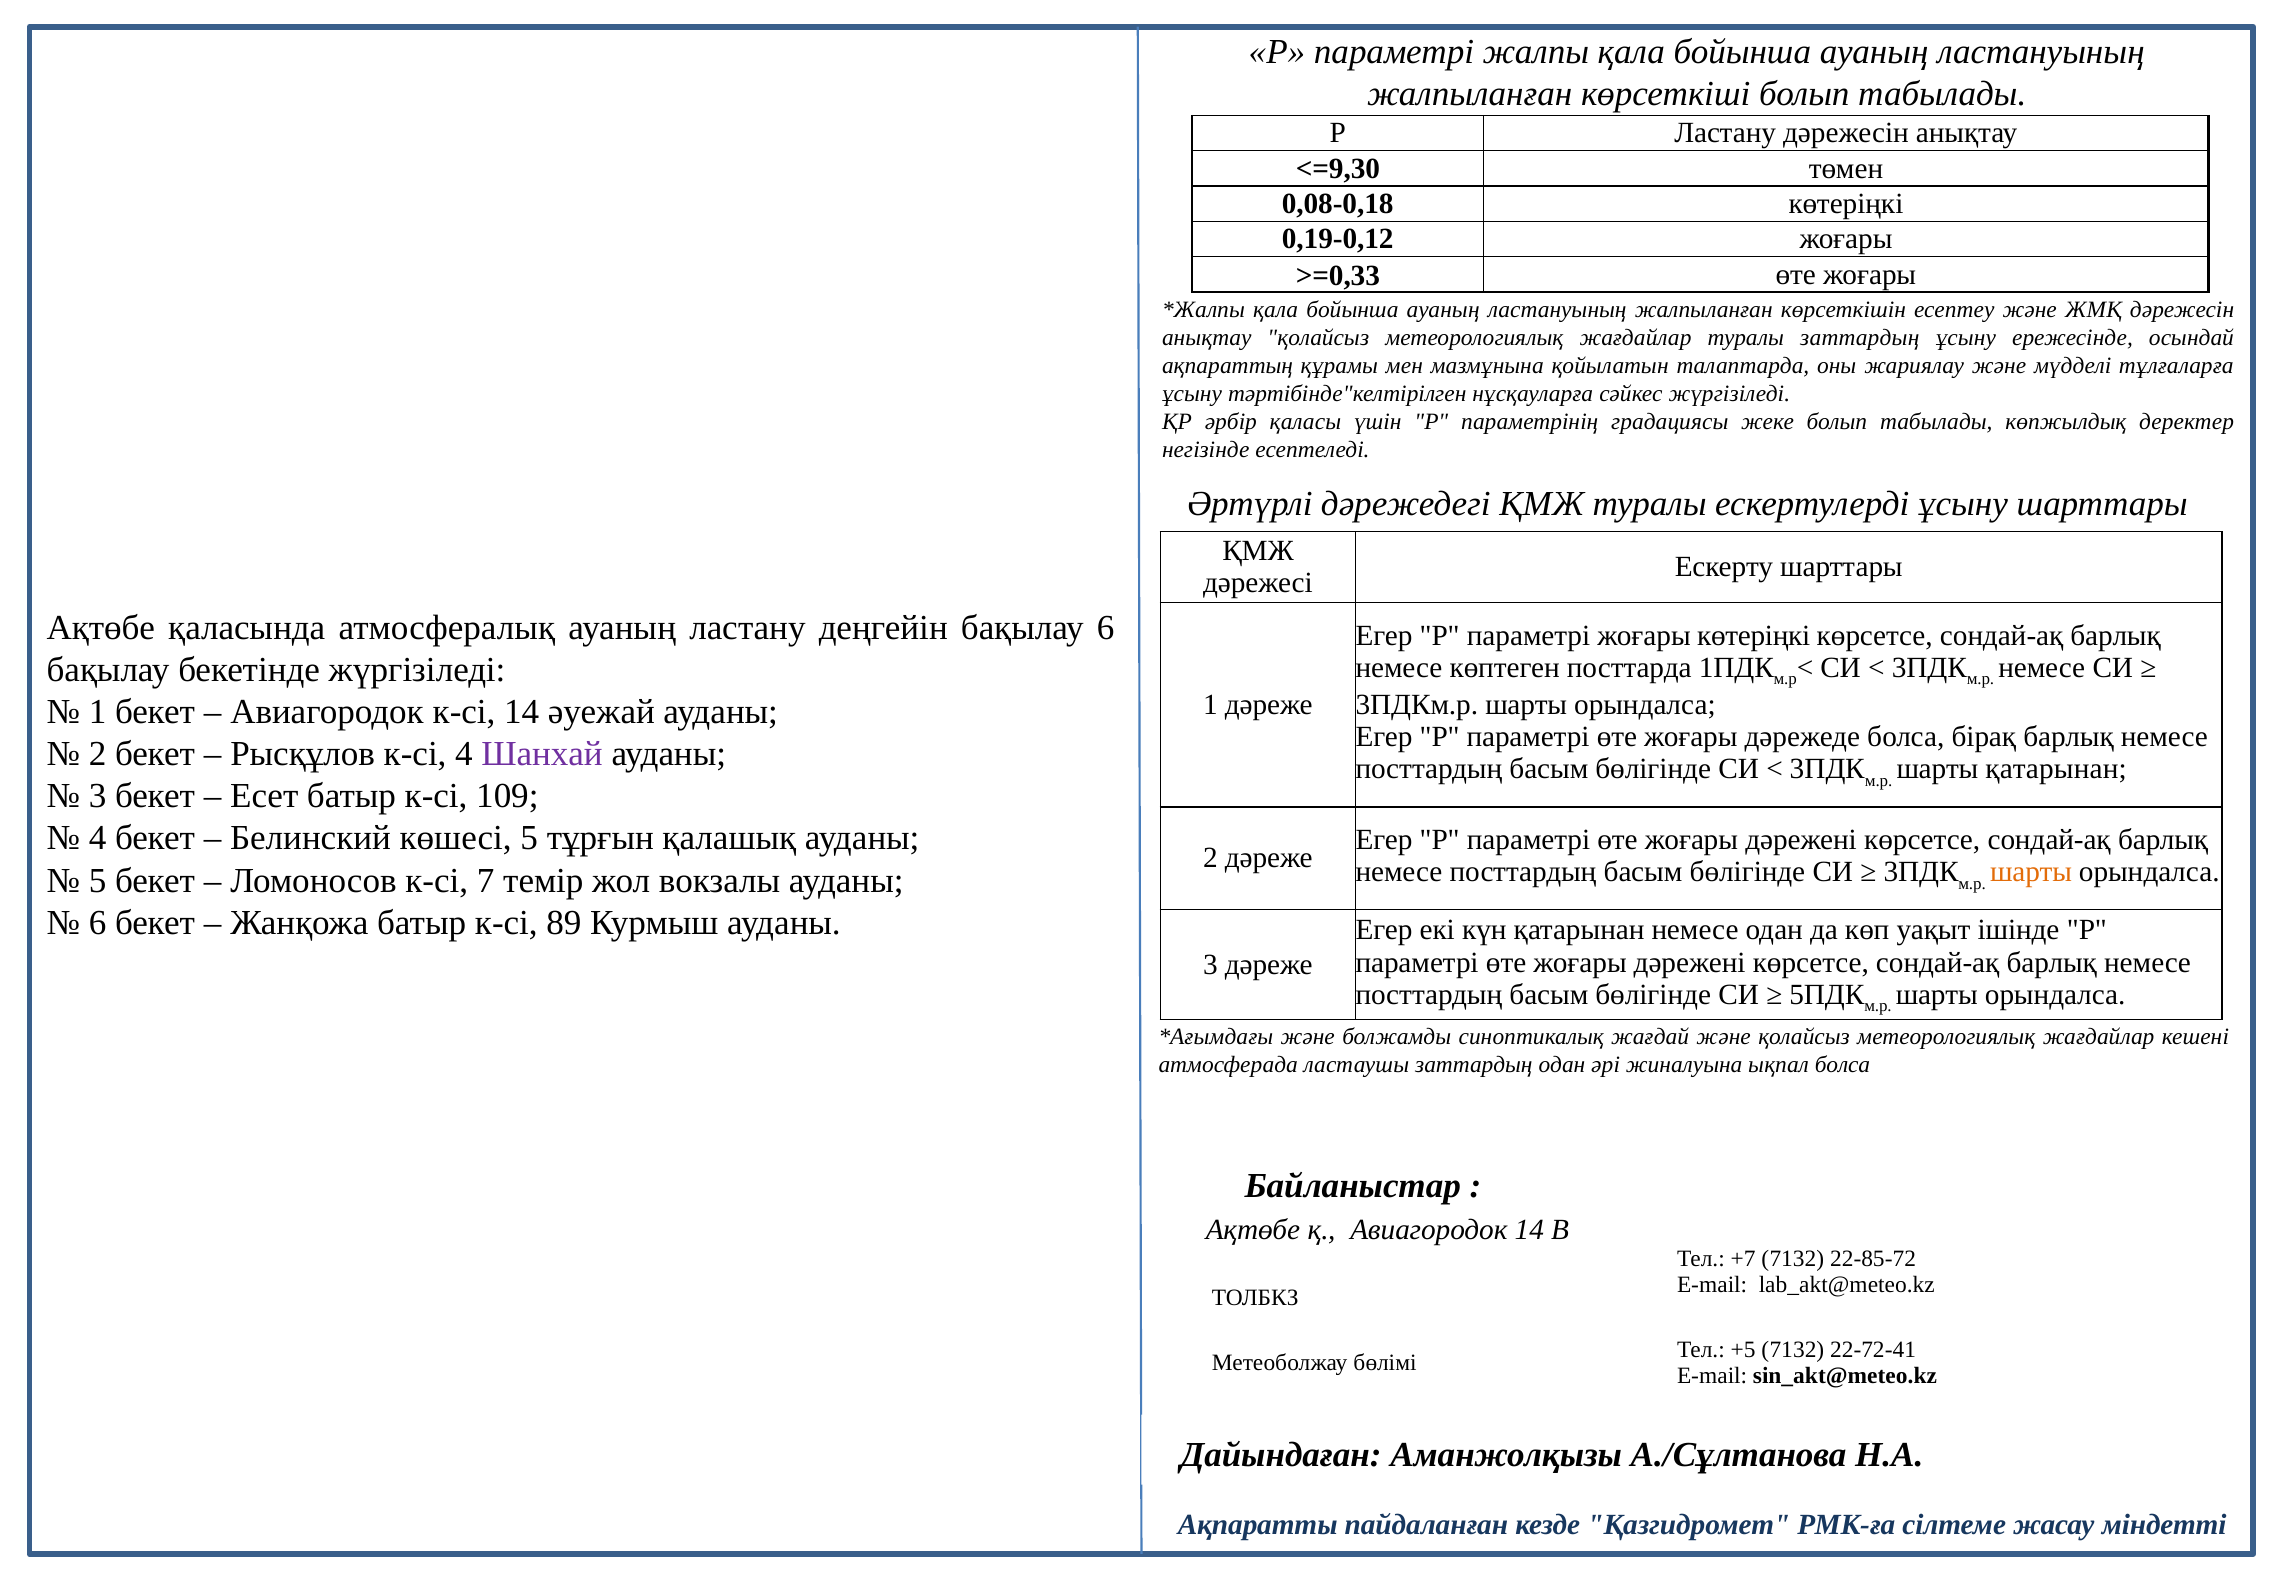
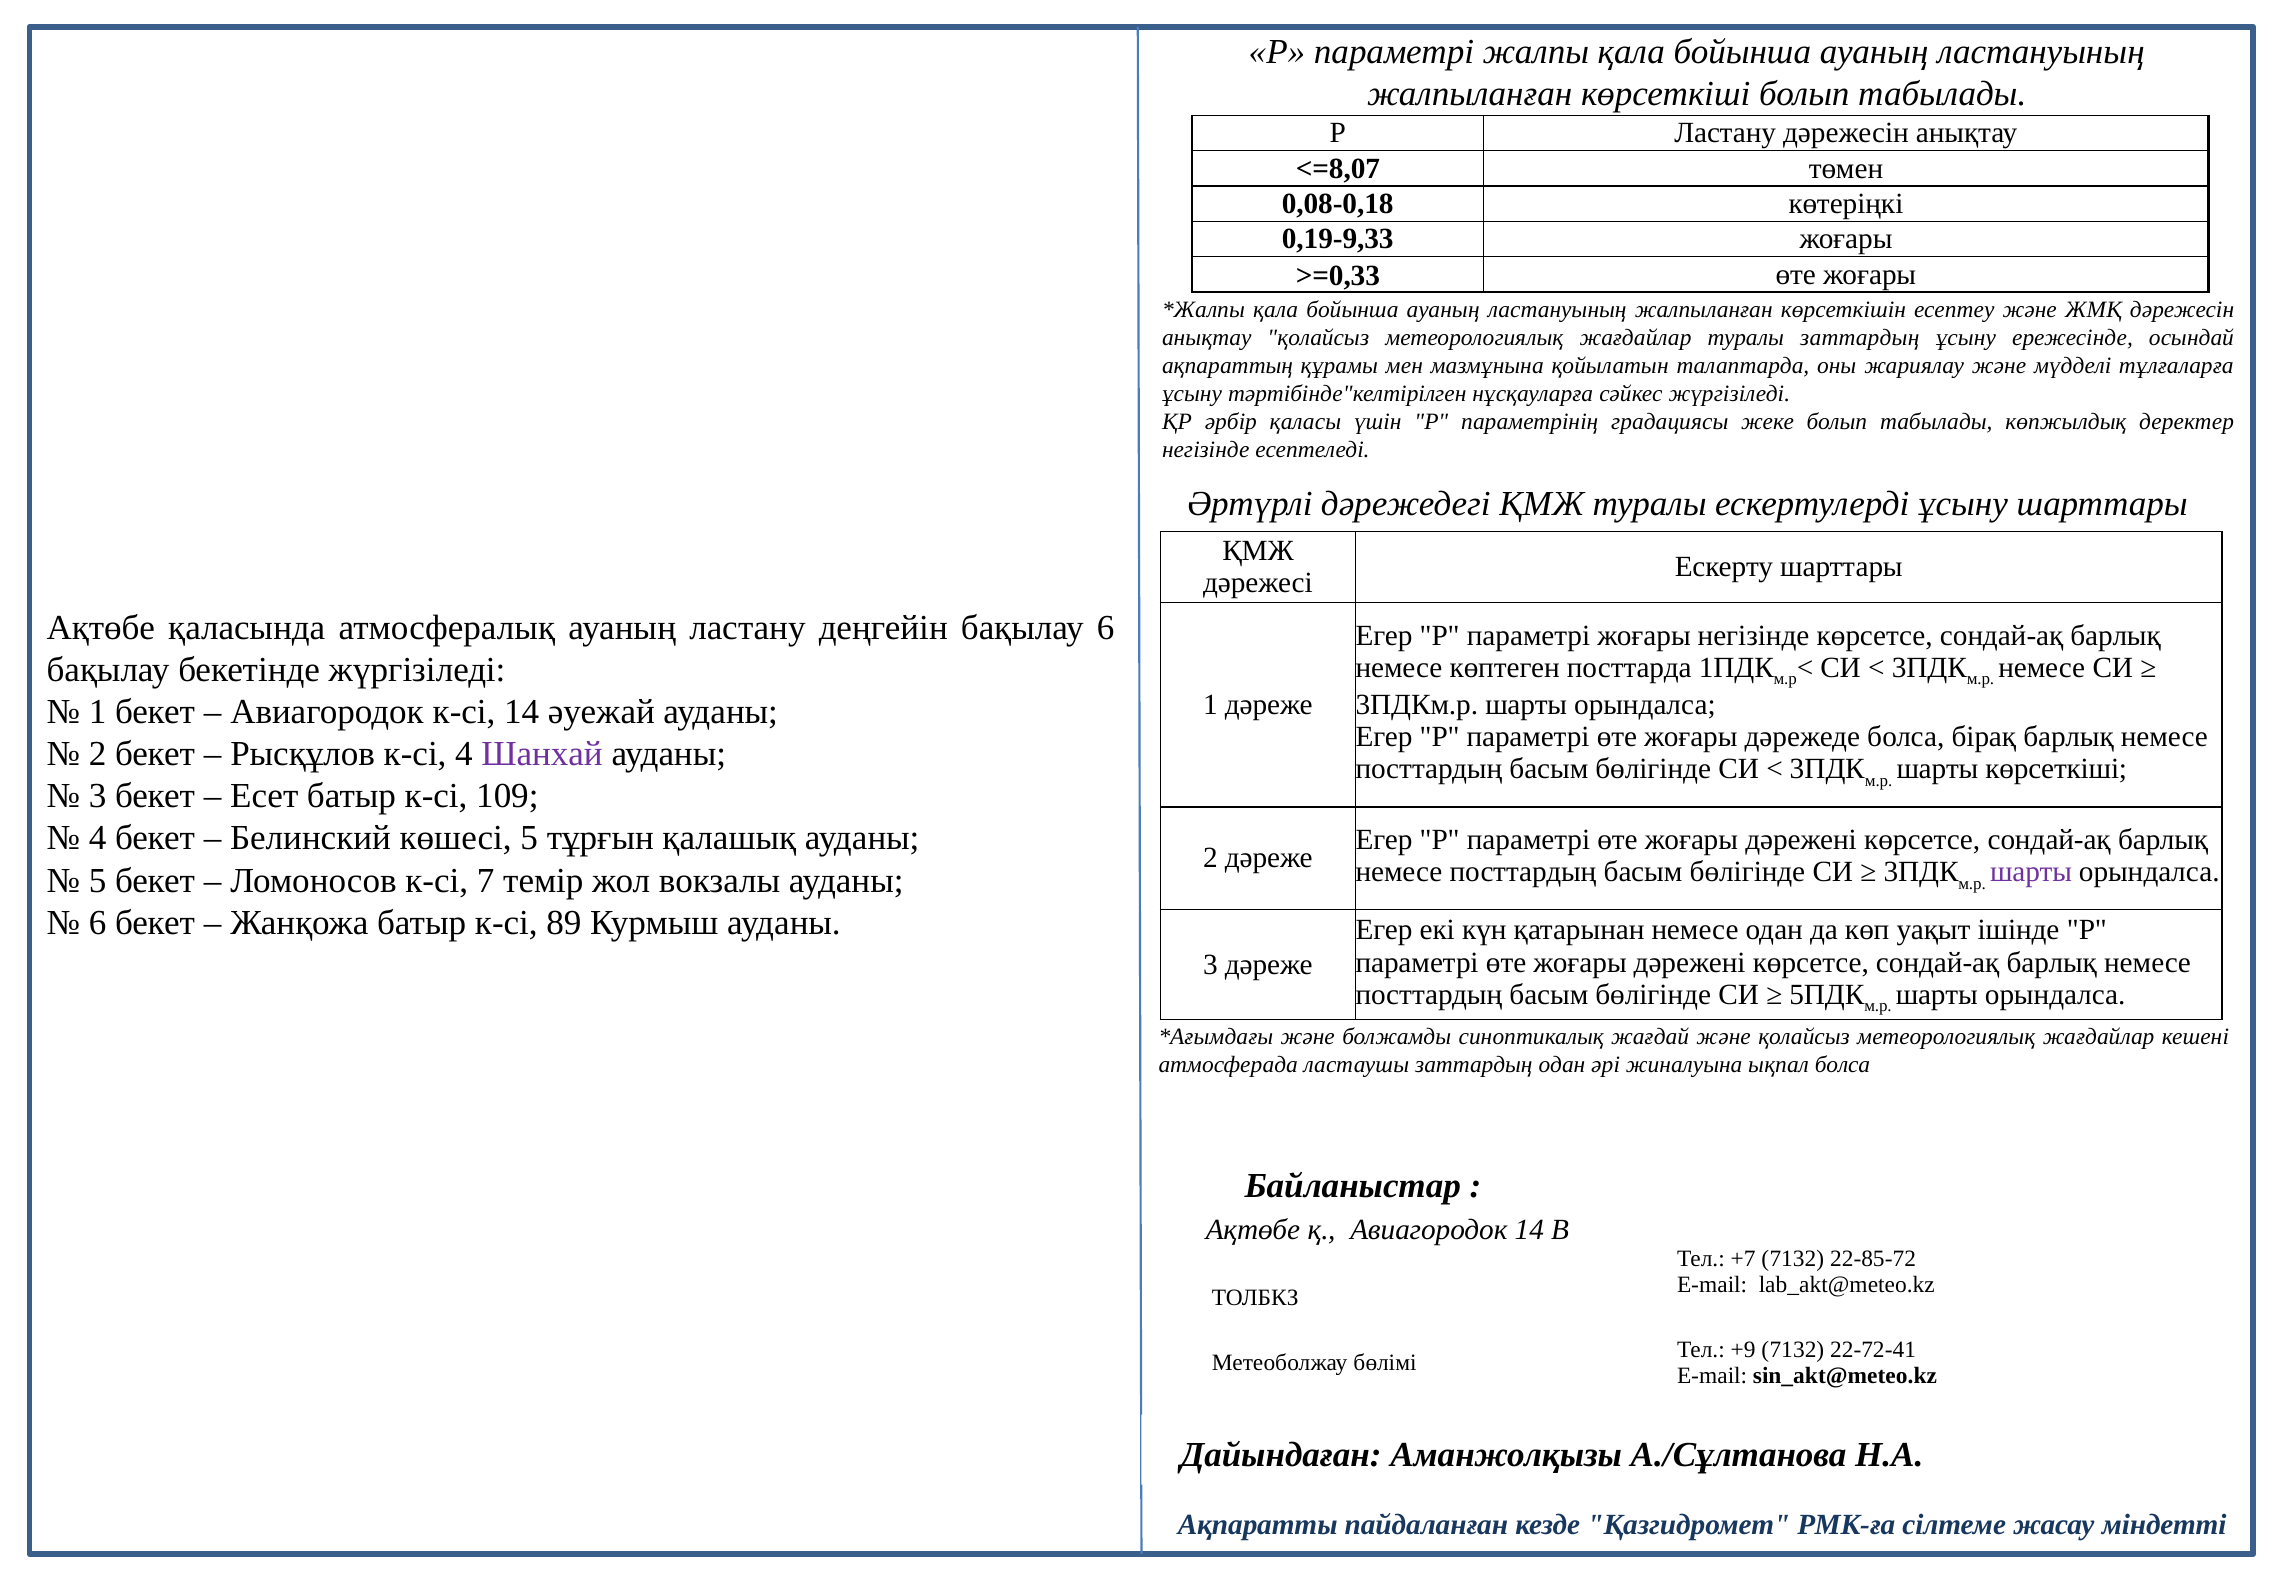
<=9,30: <=9,30 -> <=8,07
0,19-0,12: 0,19-0,12 -> 0,19-9,33
жоғары көтеріңкі: көтеріңкі -> негізінде
шарты қатарынан: қатарынан -> көрсеткіші
шарты at (2031, 872) colour: orange -> purple
+5: +5 -> +9
